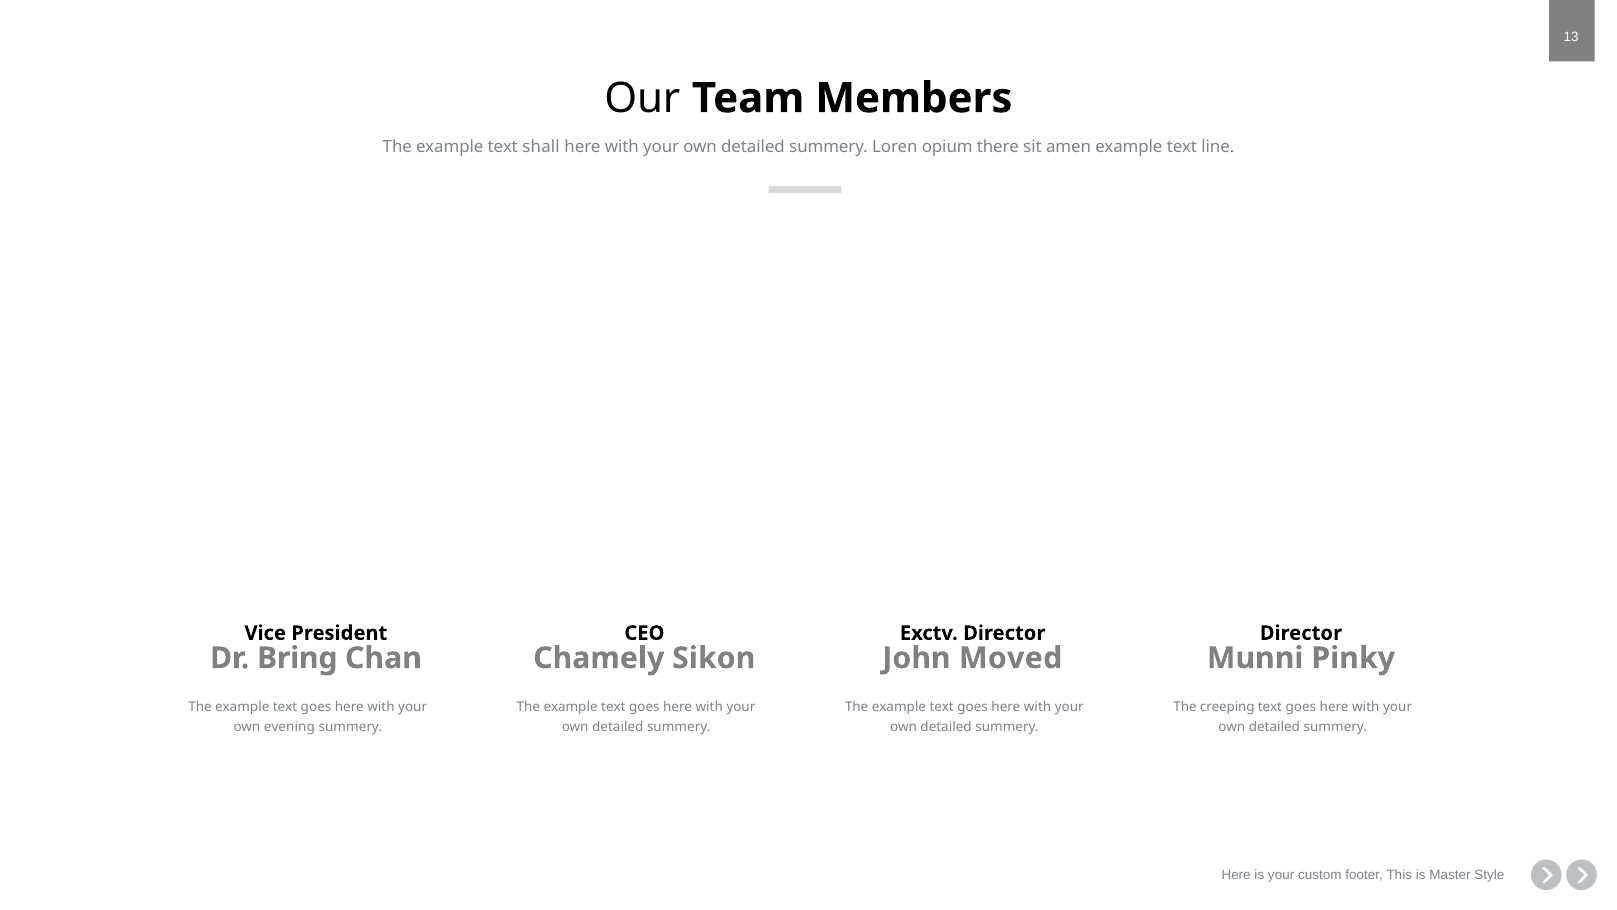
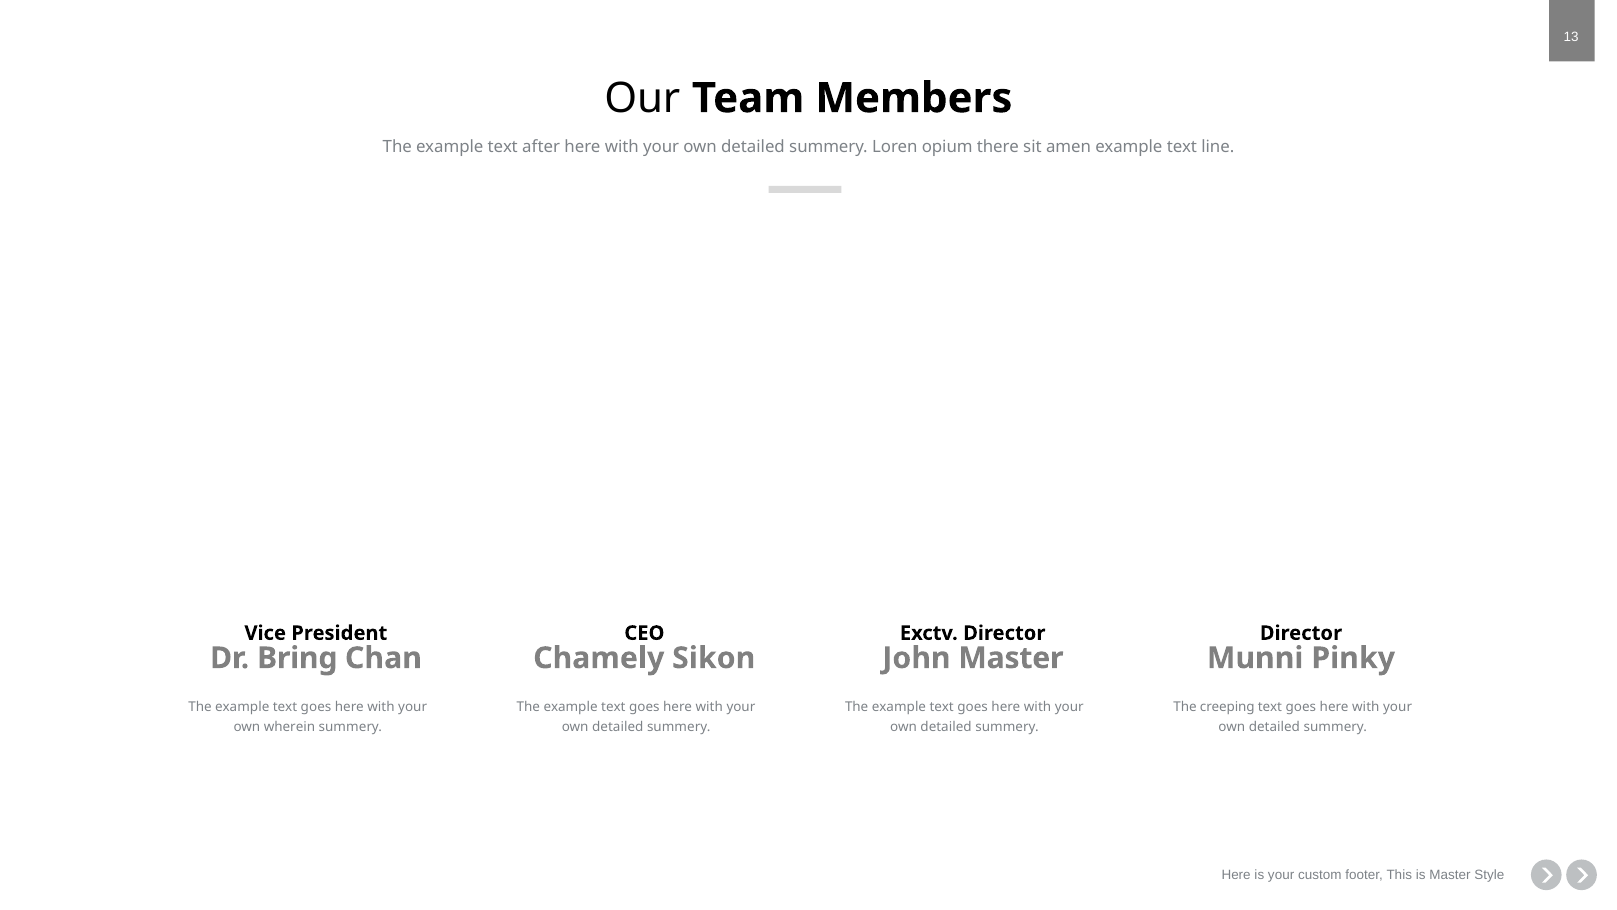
shall: shall -> after
John Moved: Moved -> Master
evening: evening -> wherein
